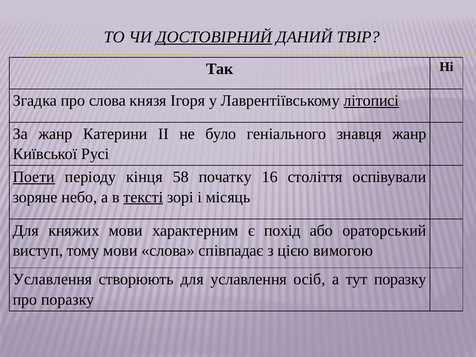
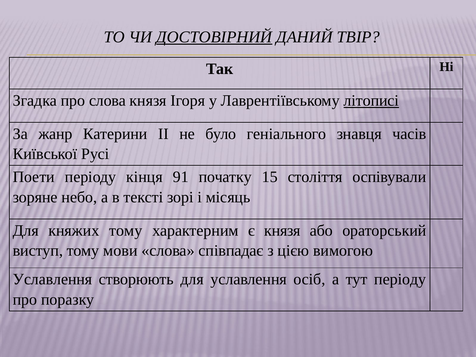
знавця жанр: жанр -> часів
Поети underline: present -> none
58: 58 -> 91
16: 16 -> 15
тексті underline: present -> none
княжих мови: мови -> тому
є похід: похід -> князя
тут поразку: поразку -> періоду
